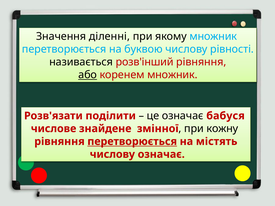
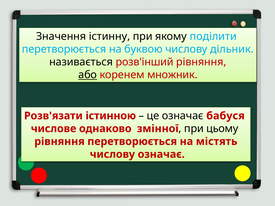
діленні: діленні -> істинну
якому множник: множник -> поділити
рівності: рівності -> дільник
поділити: поділити -> істинною
знайдене: знайдене -> однаково
кожну: кожну -> цьому
перетворюється at (132, 142) underline: present -> none
